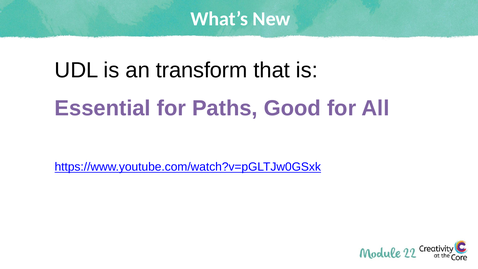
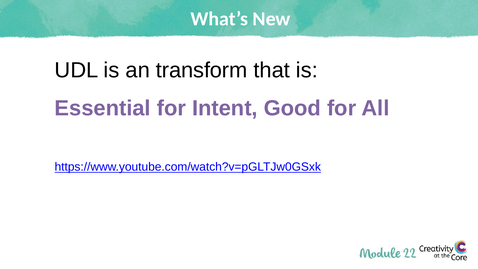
Paths: Paths -> Intent
